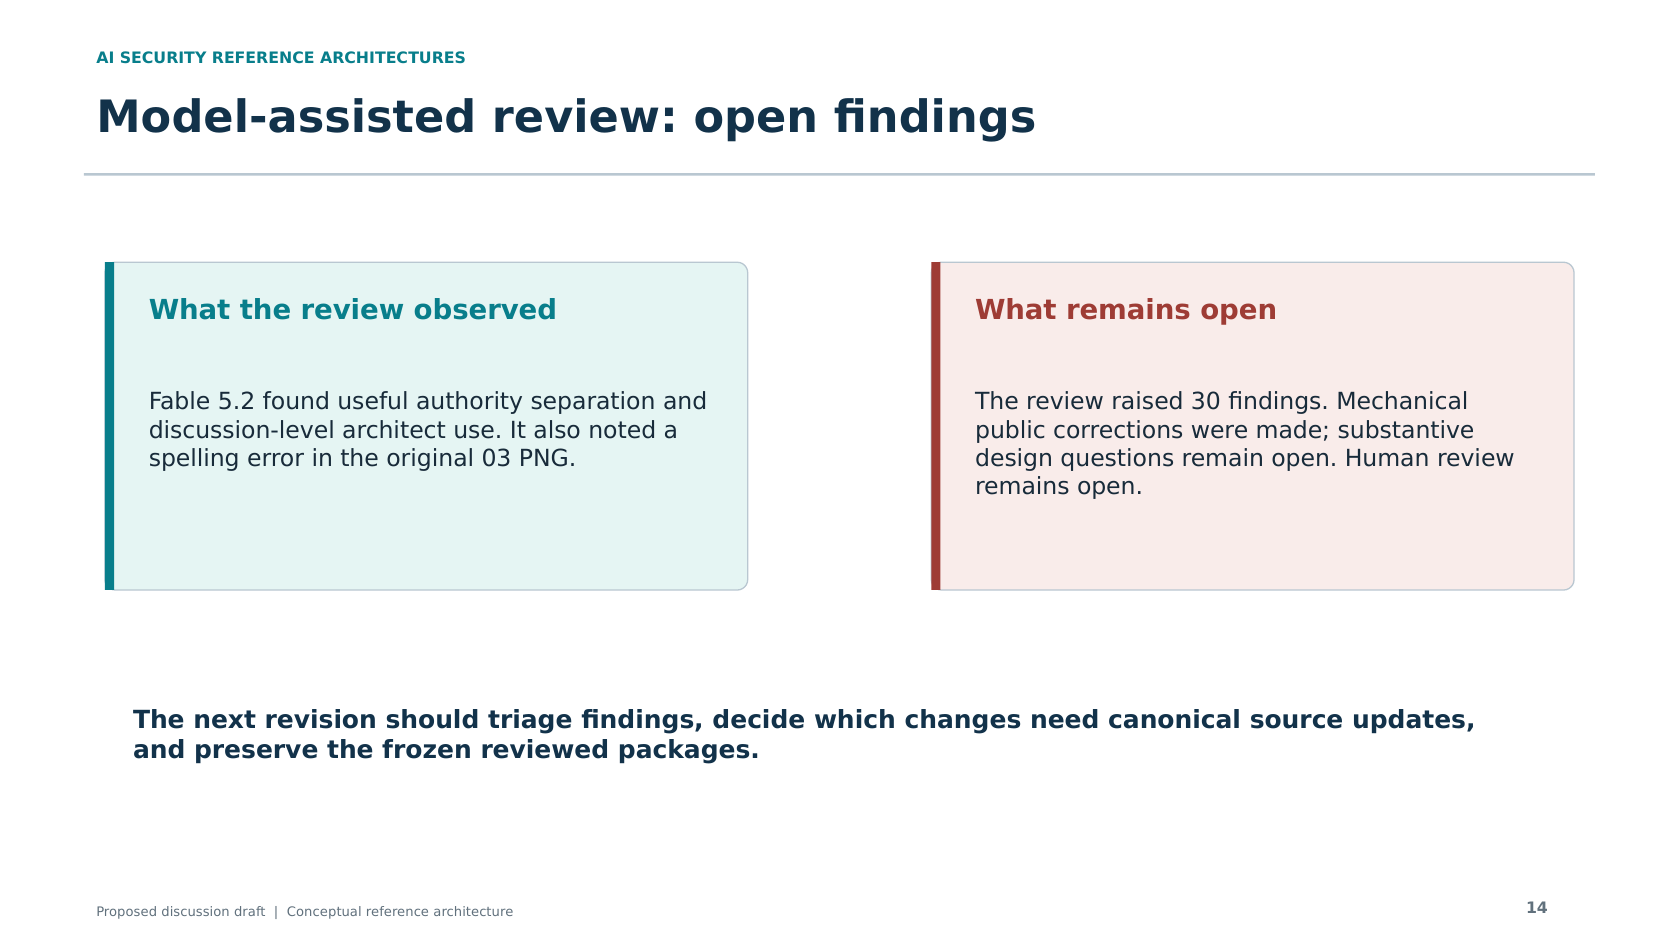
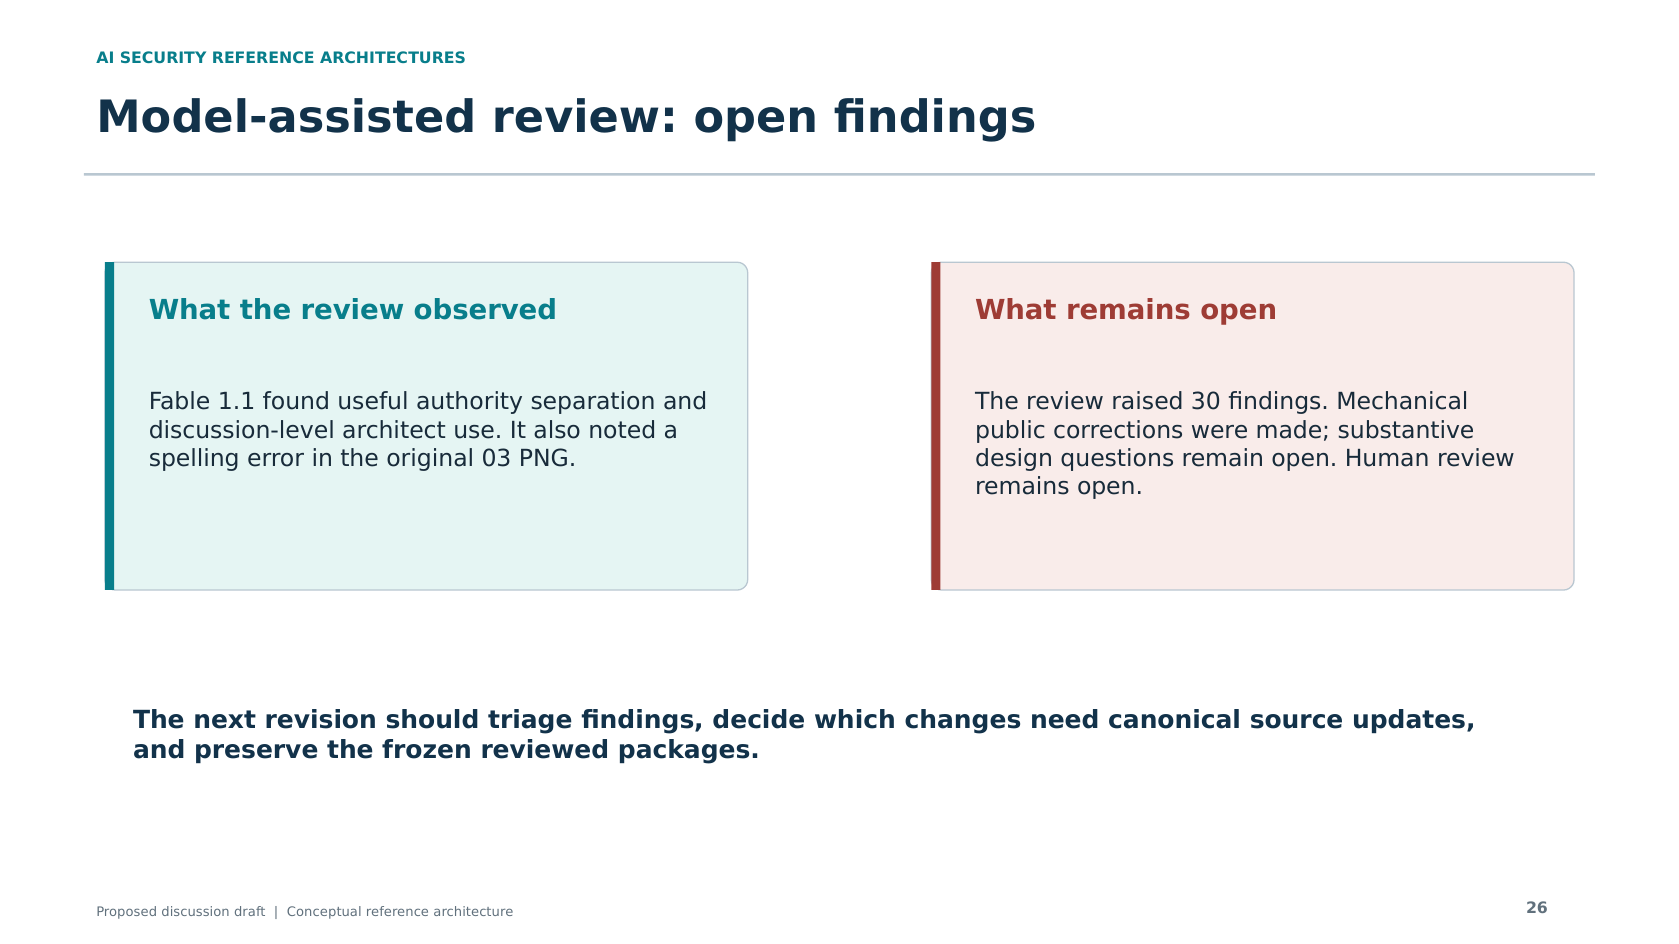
5.2: 5.2 -> 1.1
14: 14 -> 26
